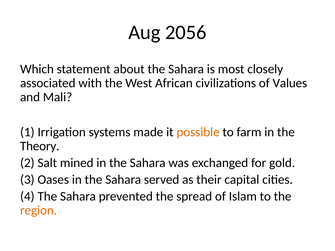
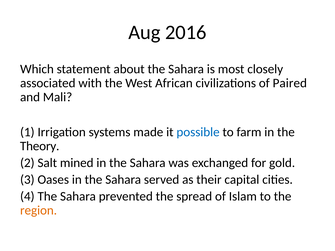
2056: 2056 -> 2016
Values: Values -> Paired
possible colour: orange -> blue
